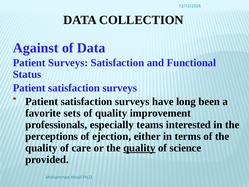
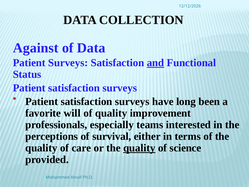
and underline: none -> present
sets: sets -> will
ejection: ejection -> survival
